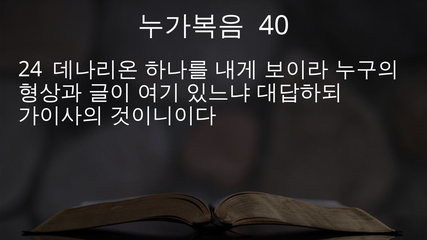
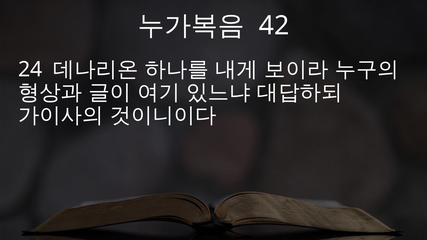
40: 40 -> 42
